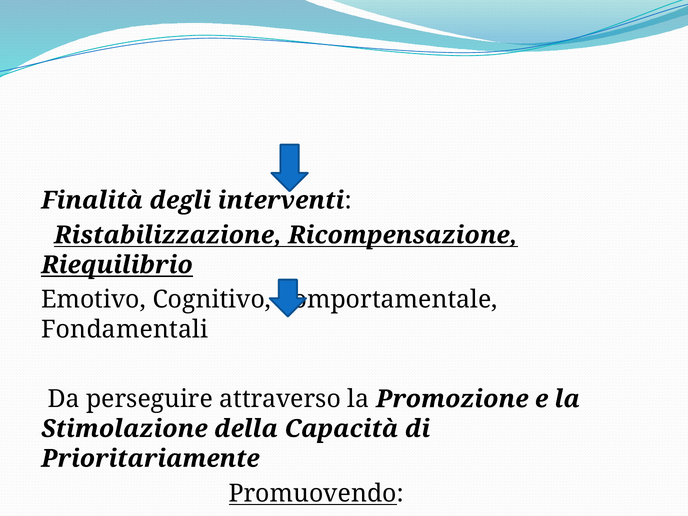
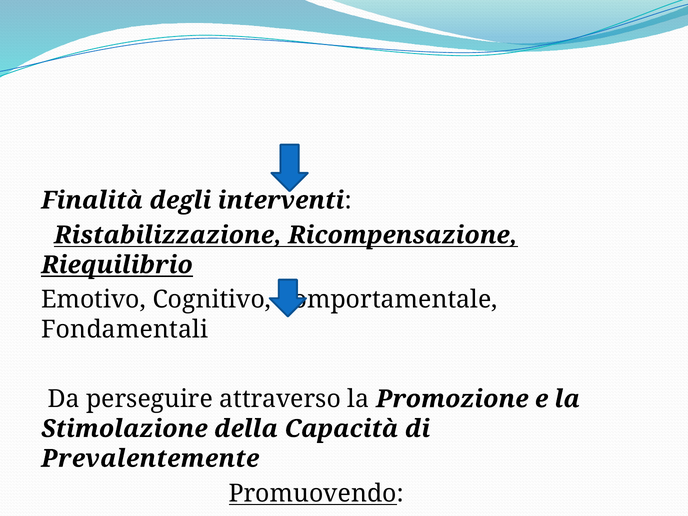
Prioritariamente: Prioritariamente -> Prevalentemente
